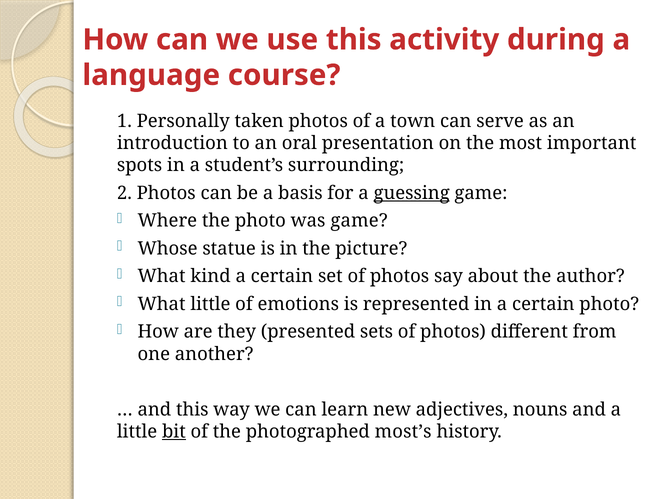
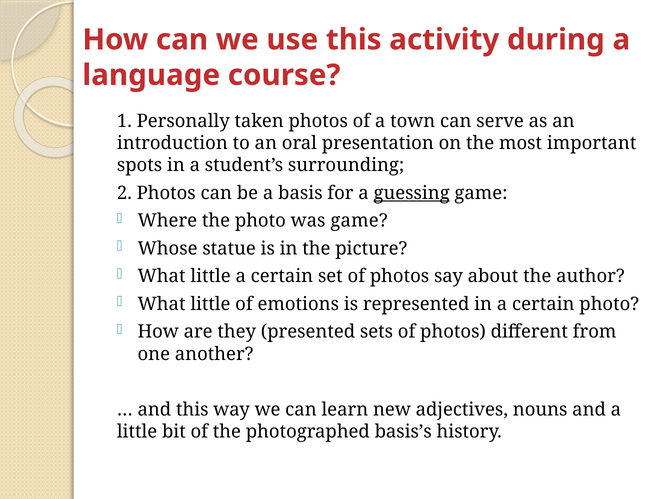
kind at (211, 276): kind -> little
bit underline: present -> none
most’s: most’s -> basis’s
